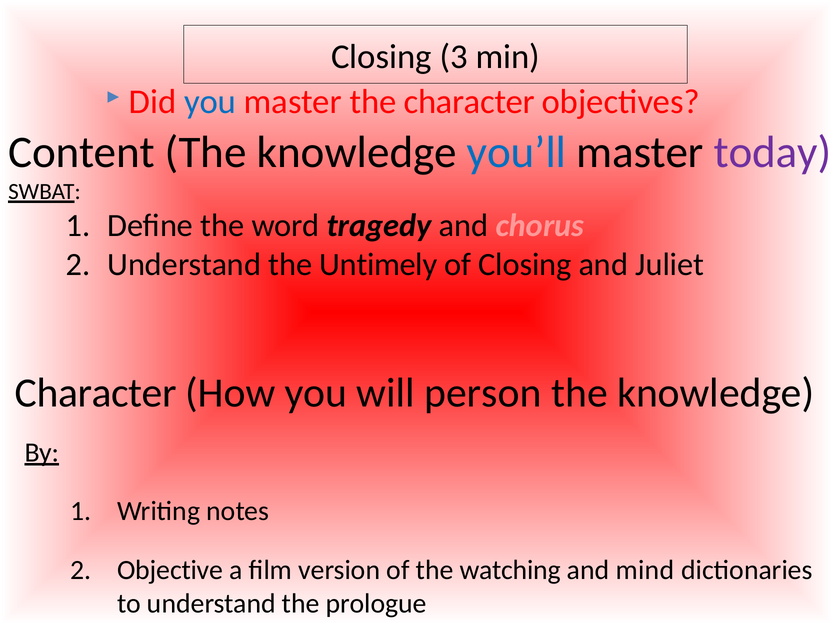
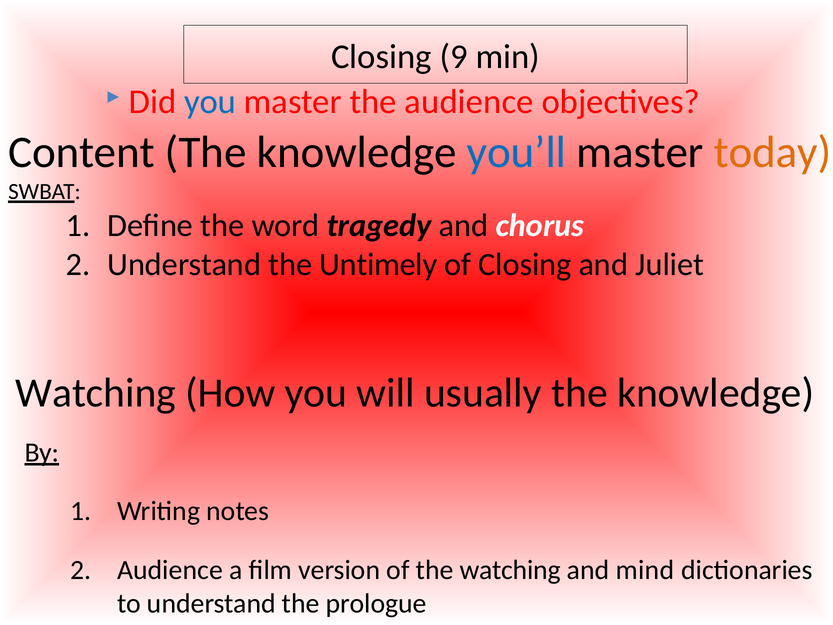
3: 3 -> 9
the character: character -> audience
today colour: purple -> orange
chorus colour: pink -> white
Character at (96, 393): Character -> Watching
person: person -> usually
Objective at (170, 570): Objective -> Audience
